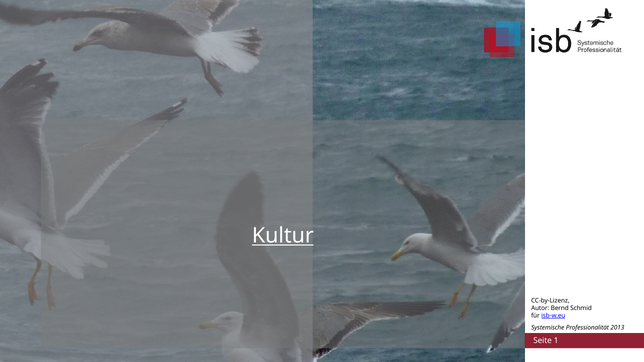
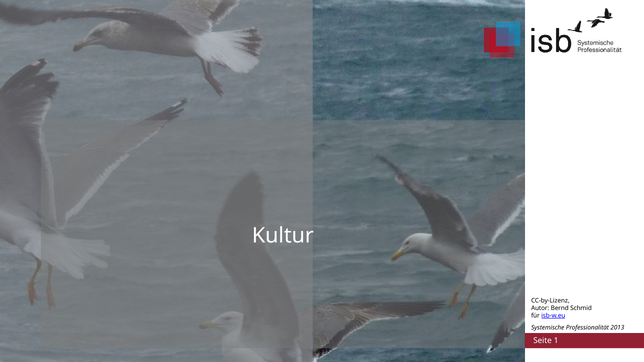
Kultur underline: present -> none
